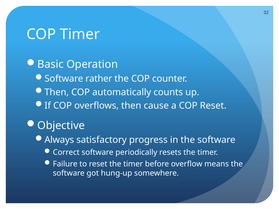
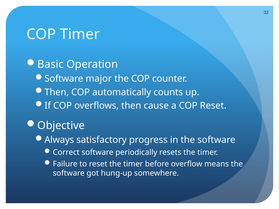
rather: rather -> major
